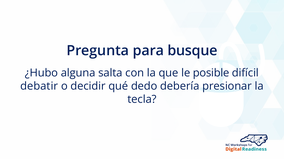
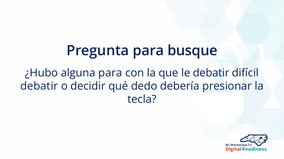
alguna salta: salta -> para
le posible: posible -> debatir
